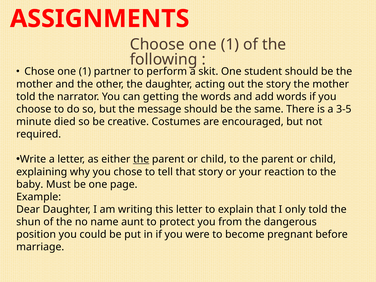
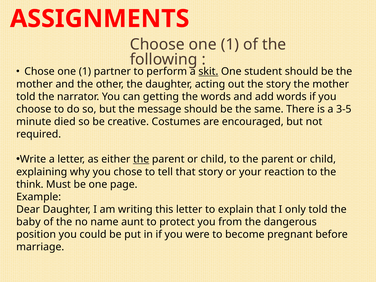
skit underline: none -> present
baby: baby -> think
shun: shun -> baby
